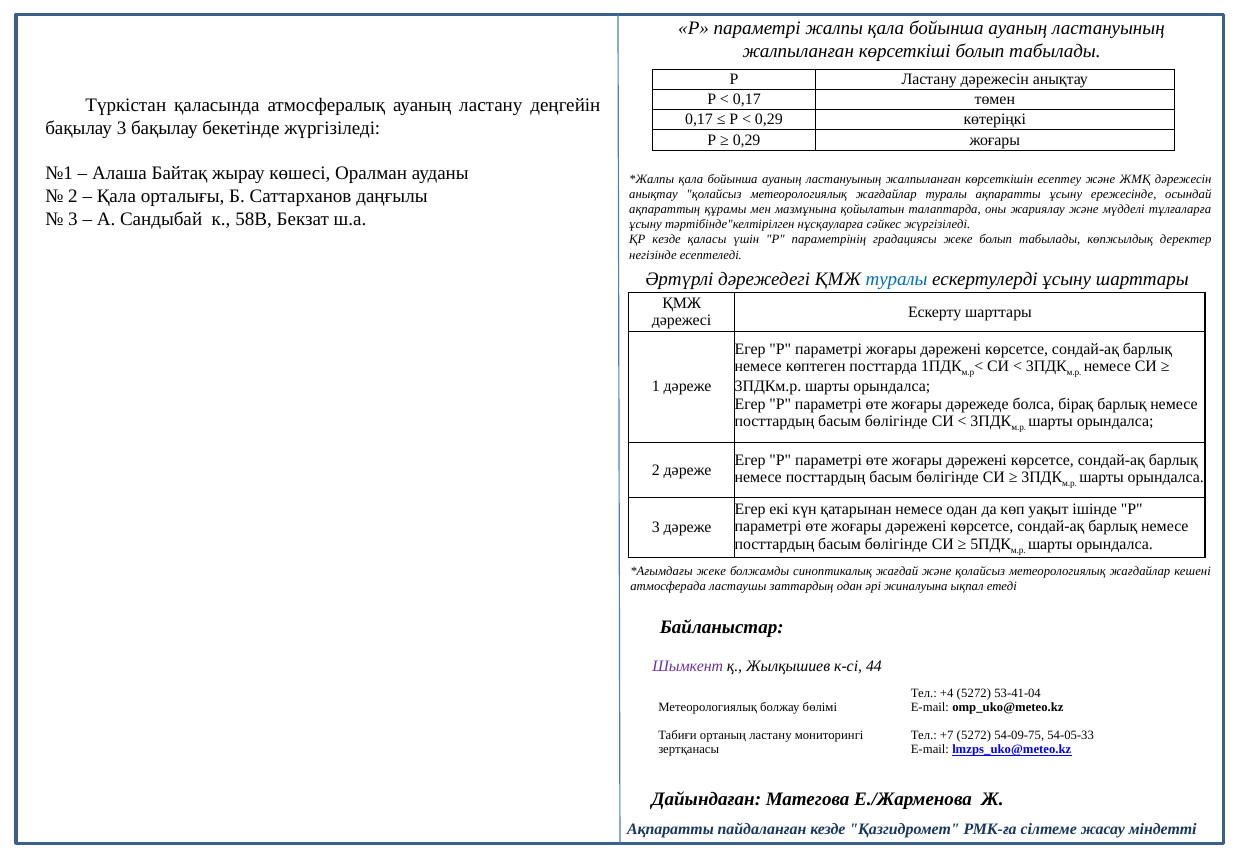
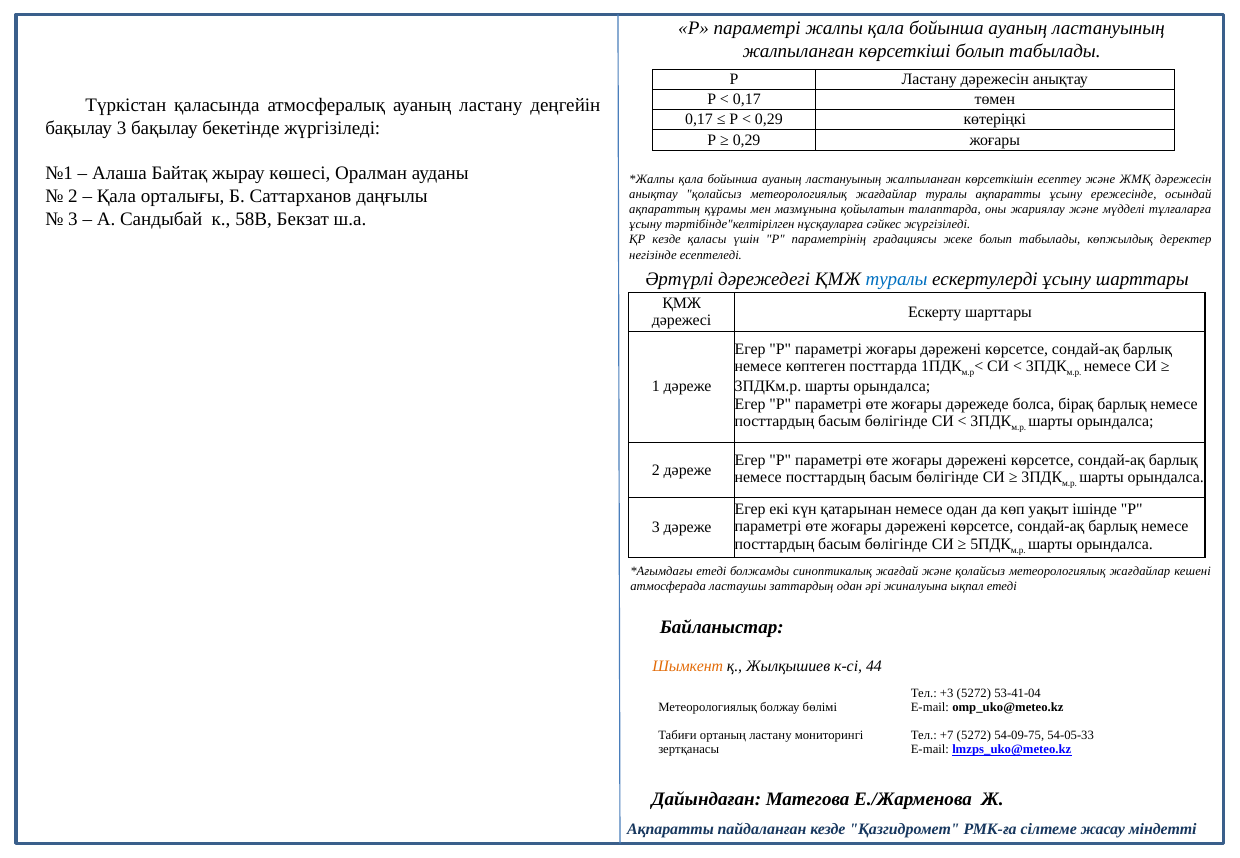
жеке at (711, 571): жеке -> етеді
Шымкент colour: purple -> orange
+4: +4 -> +3
